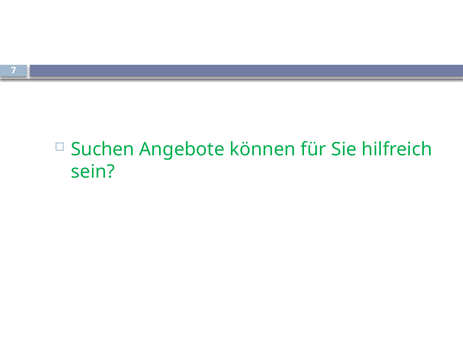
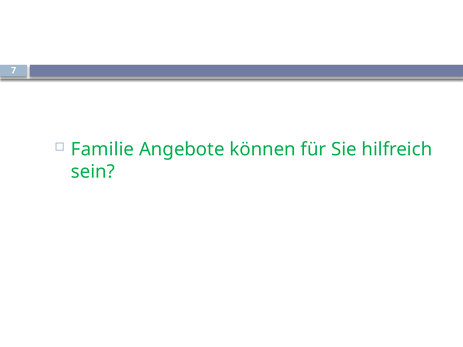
Suchen: Suchen -> Familie
